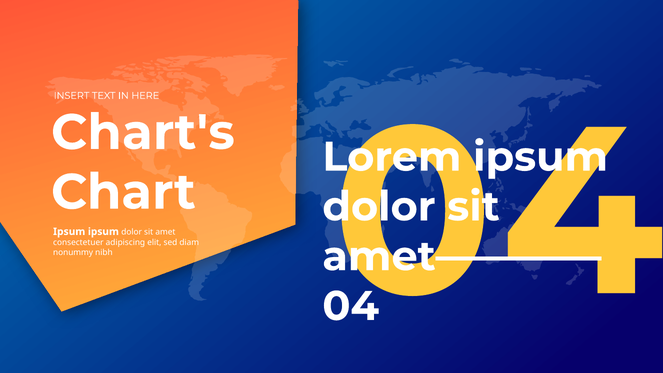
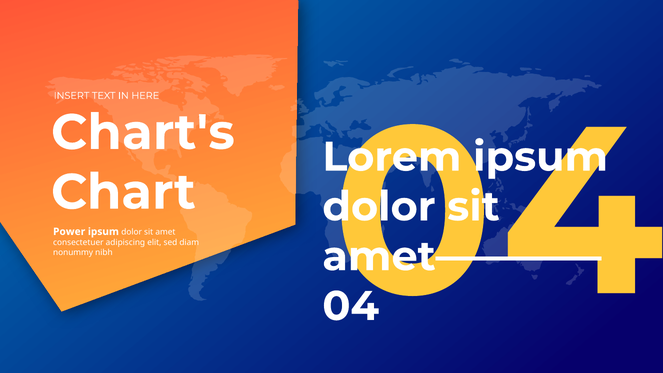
Ipsum at (69, 232): Ipsum -> Power
